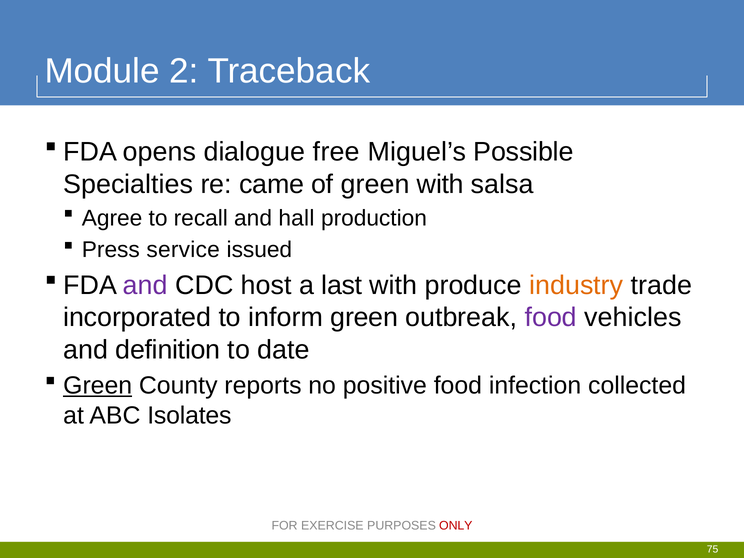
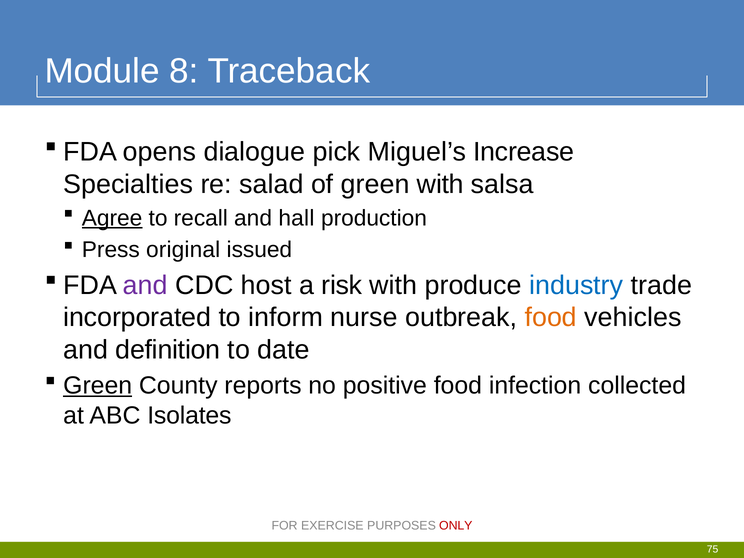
2: 2 -> 8
free: free -> pick
Possible: Possible -> Increase
came: came -> salad
Agree underline: none -> present
service: service -> original
last: last -> risk
industry colour: orange -> blue
inform green: green -> nurse
food at (551, 318) colour: purple -> orange
